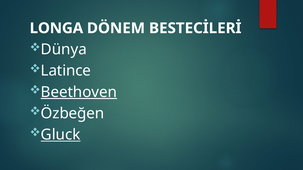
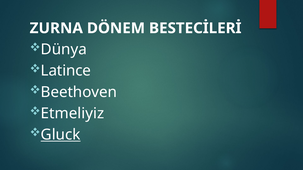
LONGA: LONGA -> ZURNA
Beethoven underline: present -> none
Özbeğen: Özbeğen -> Etmeliyiz
